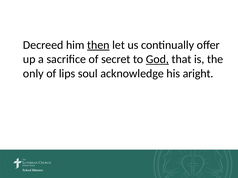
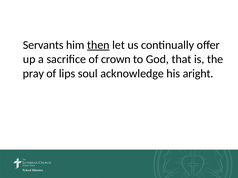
Decreed: Decreed -> Servants
secret: secret -> crown
God underline: present -> none
only: only -> pray
